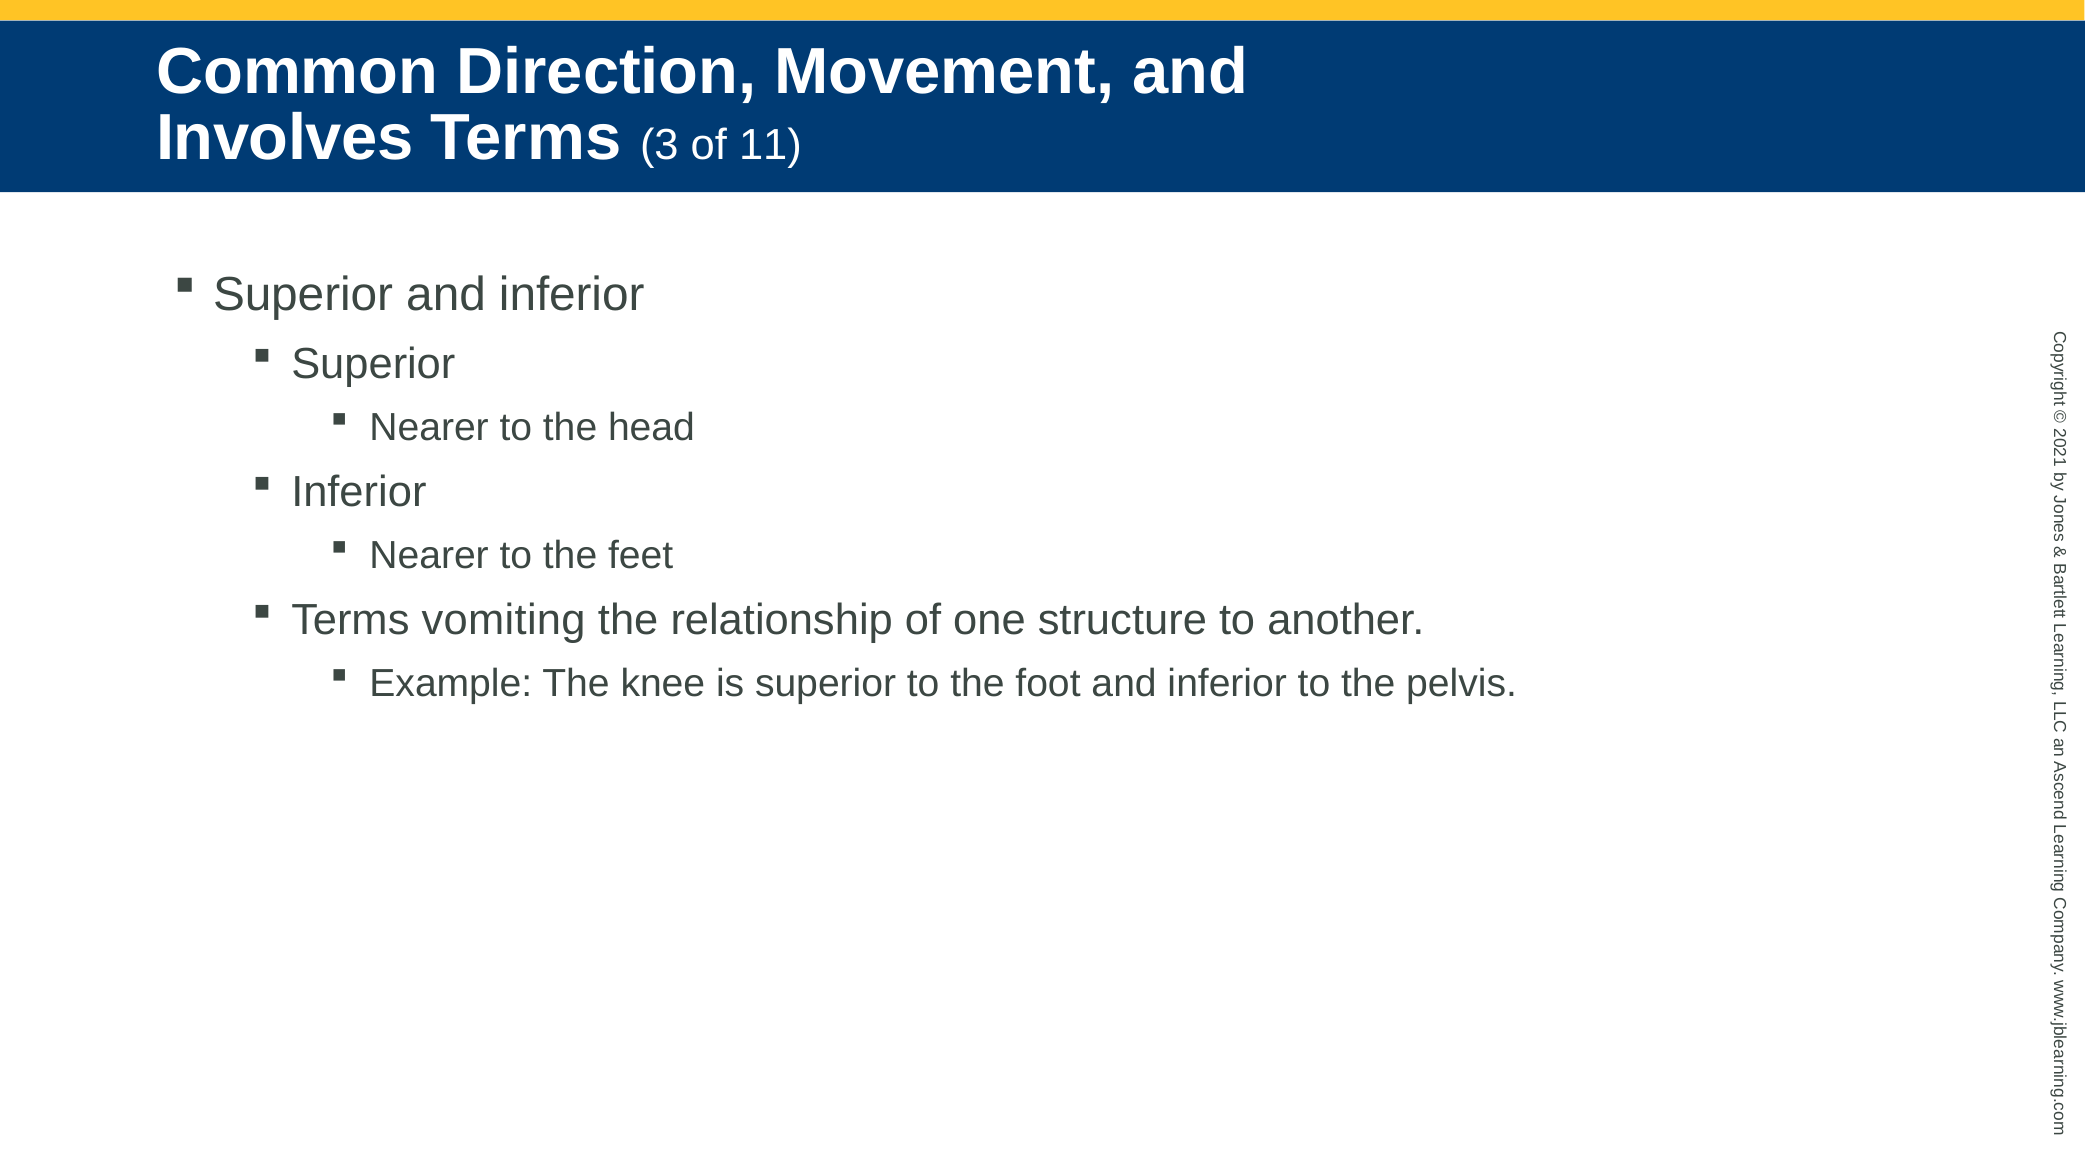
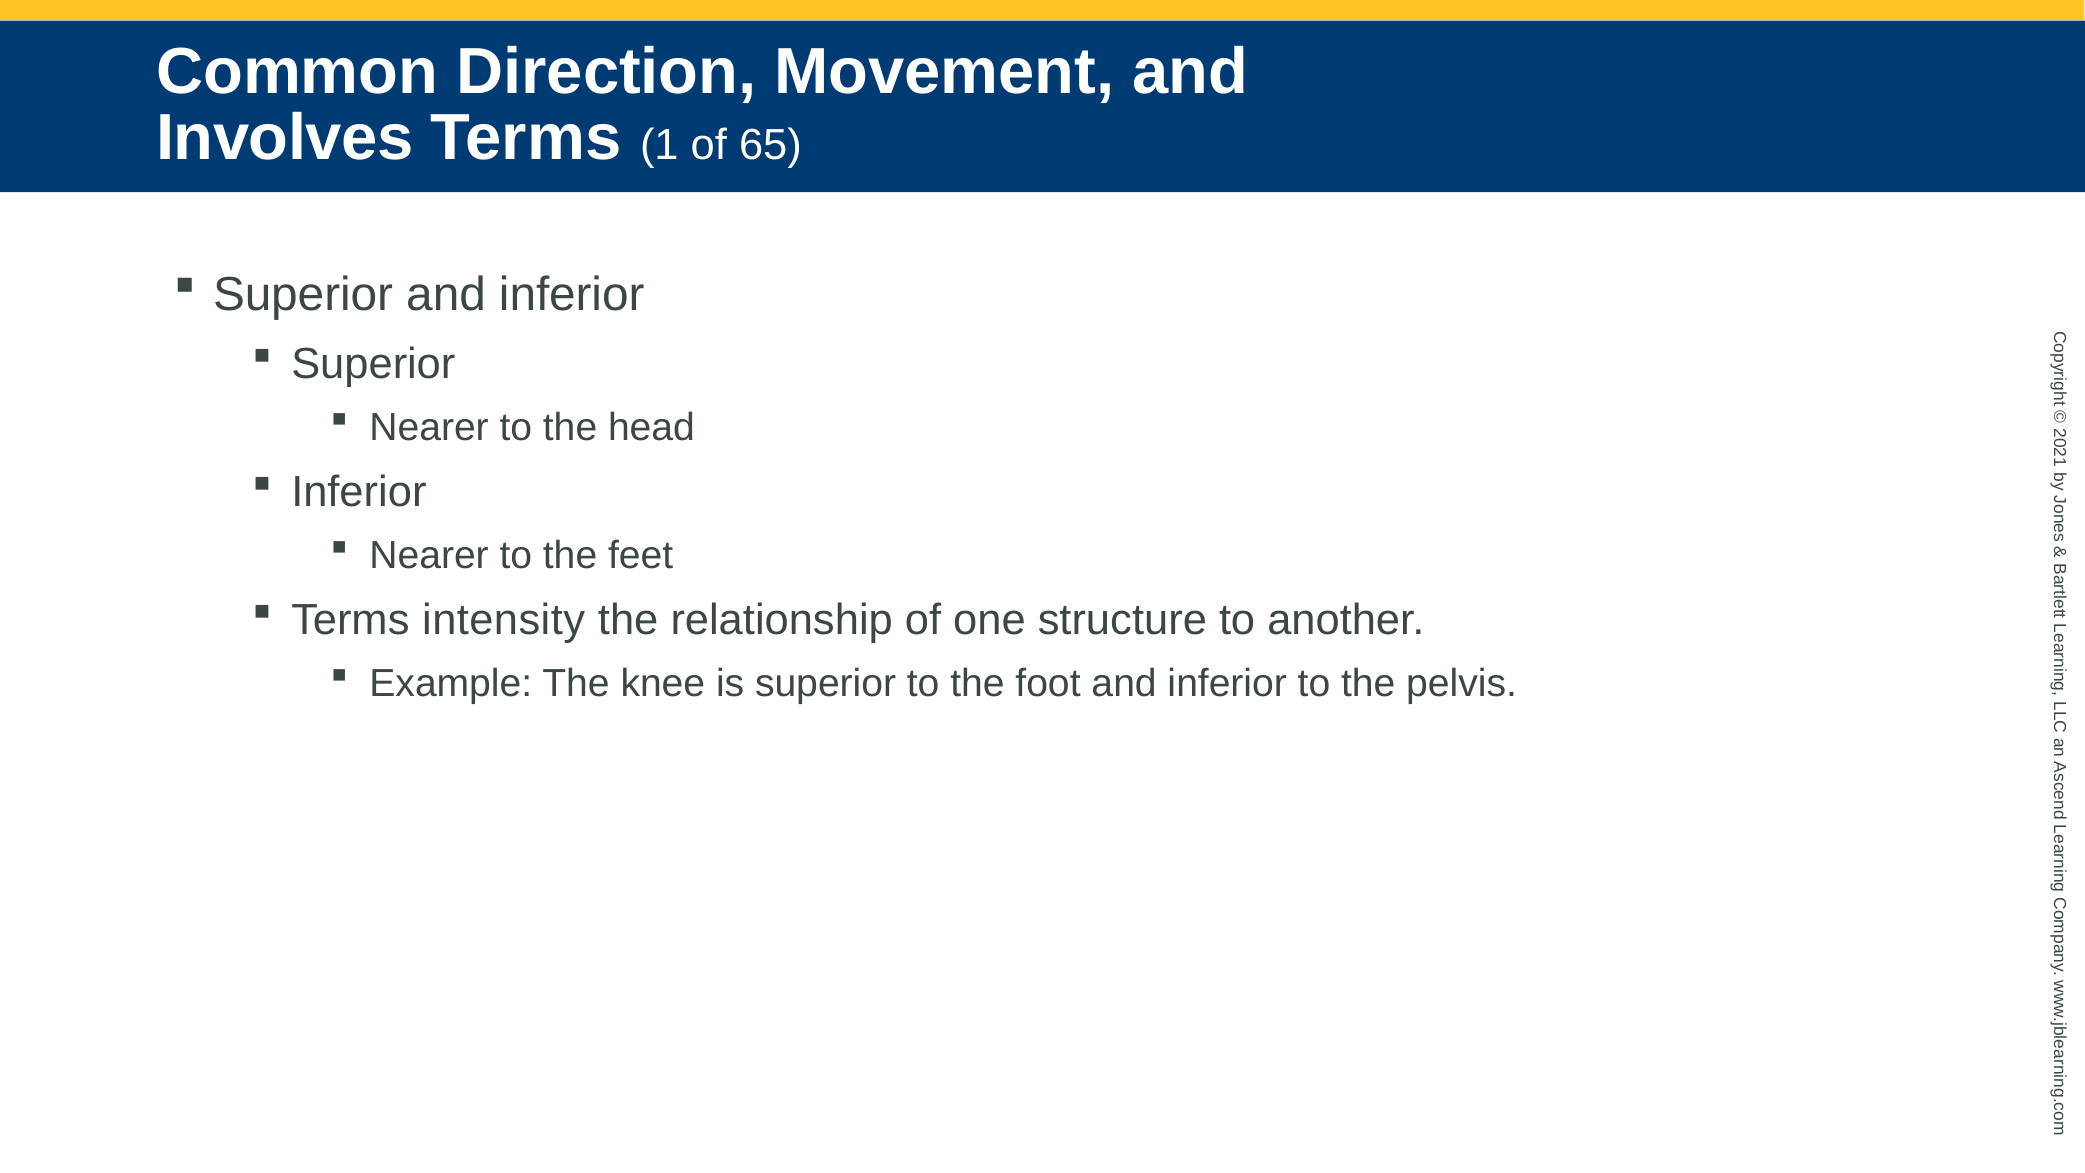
Terms 3: 3 -> 1
11: 11 -> 65
vomiting: vomiting -> intensity
